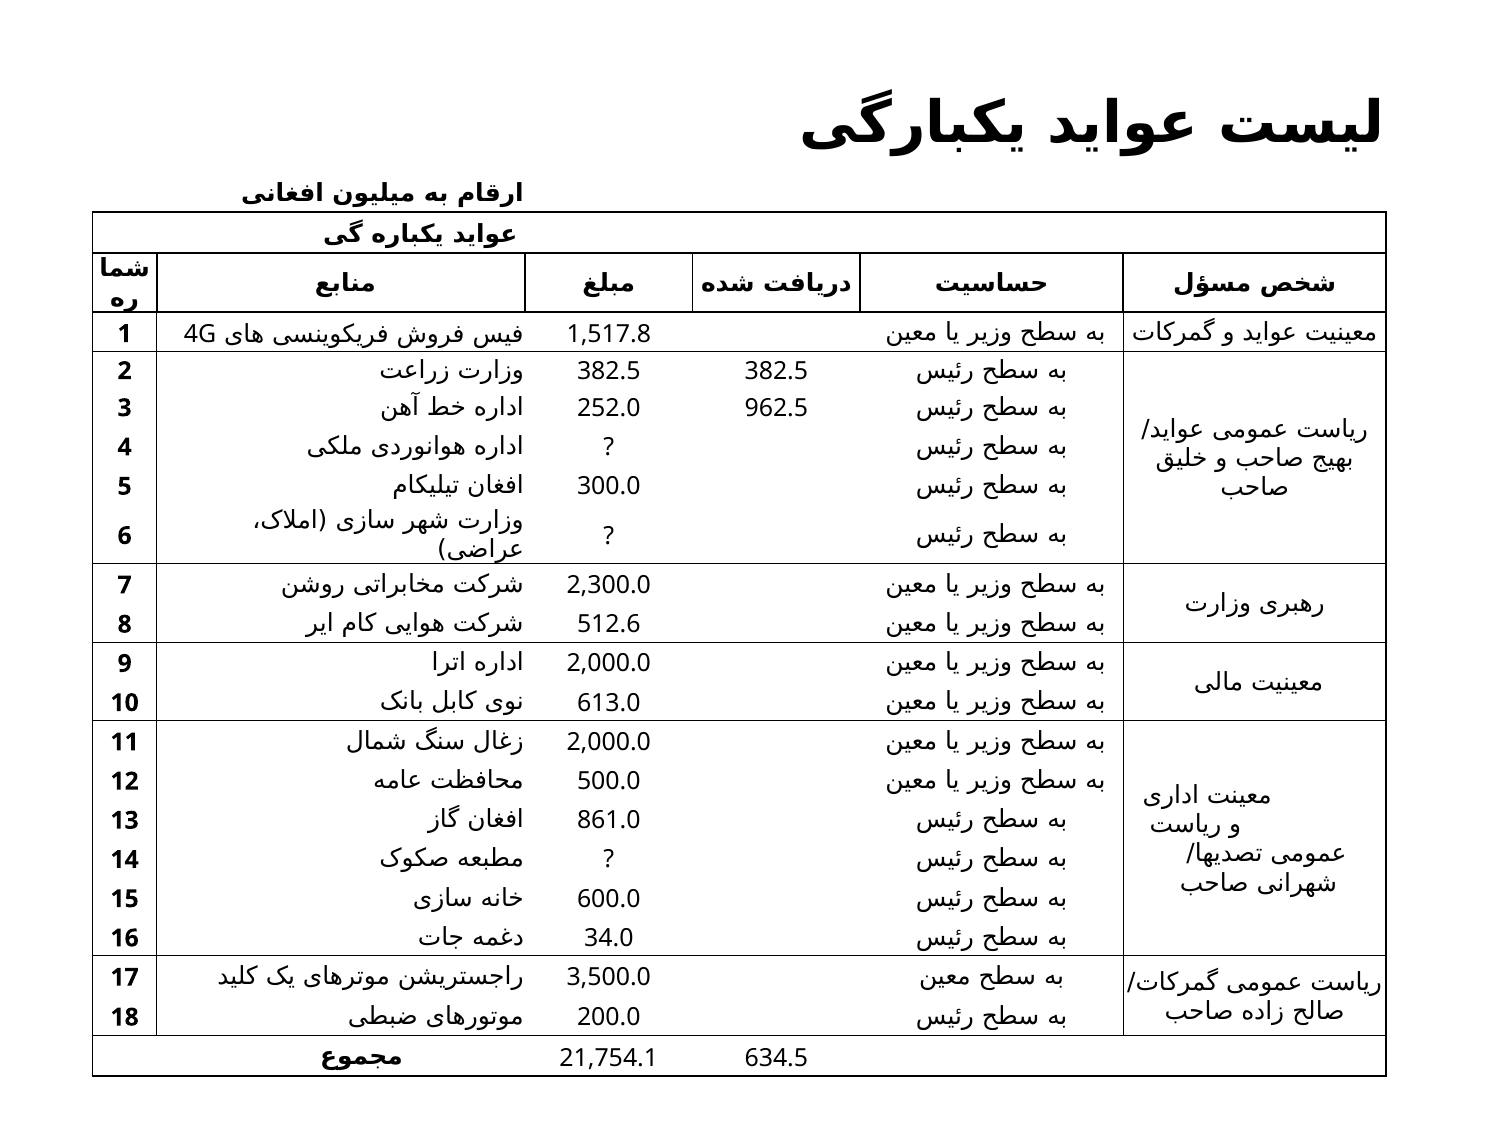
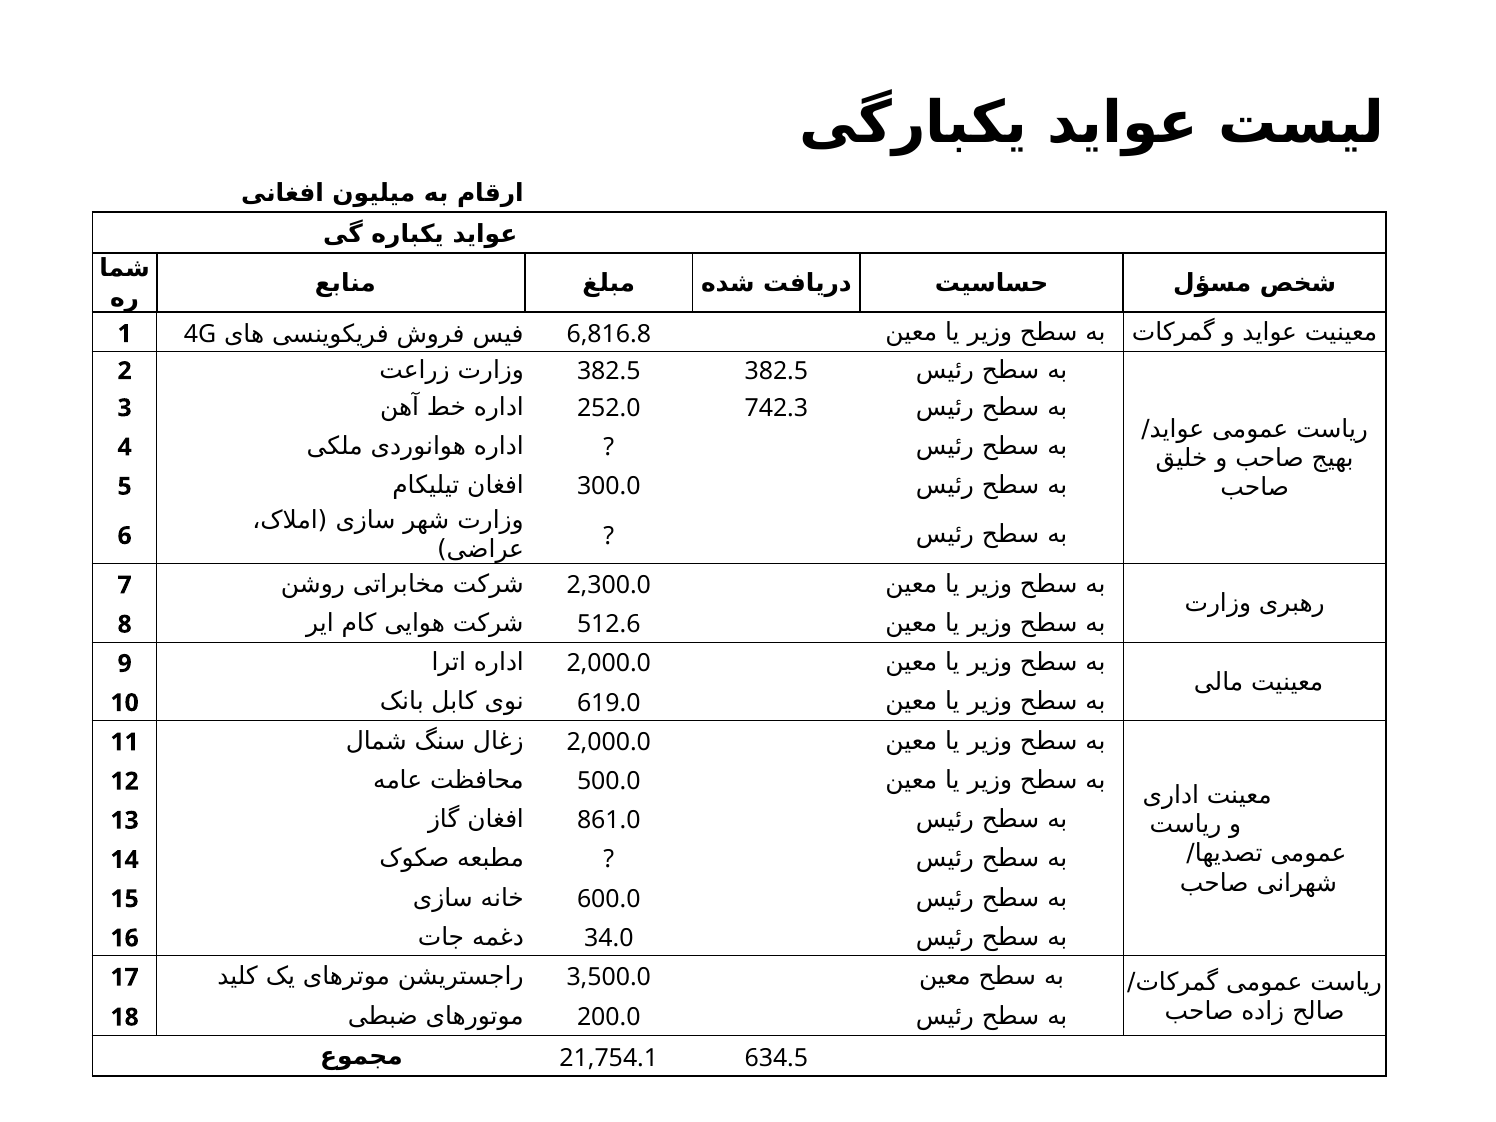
1,517.8: 1,517.8 -> 6,816.8
962.5: 962.5 -> 742.3
613.0: 613.0 -> 619.0
